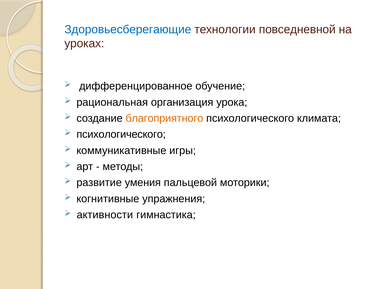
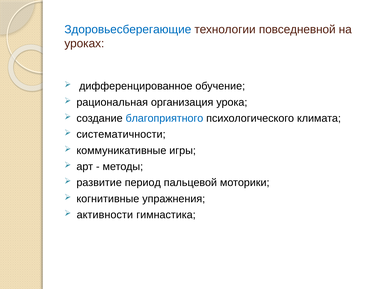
благоприятного colour: orange -> blue
психологического at (121, 135): психологического -> систематичности
умения: умения -> период
